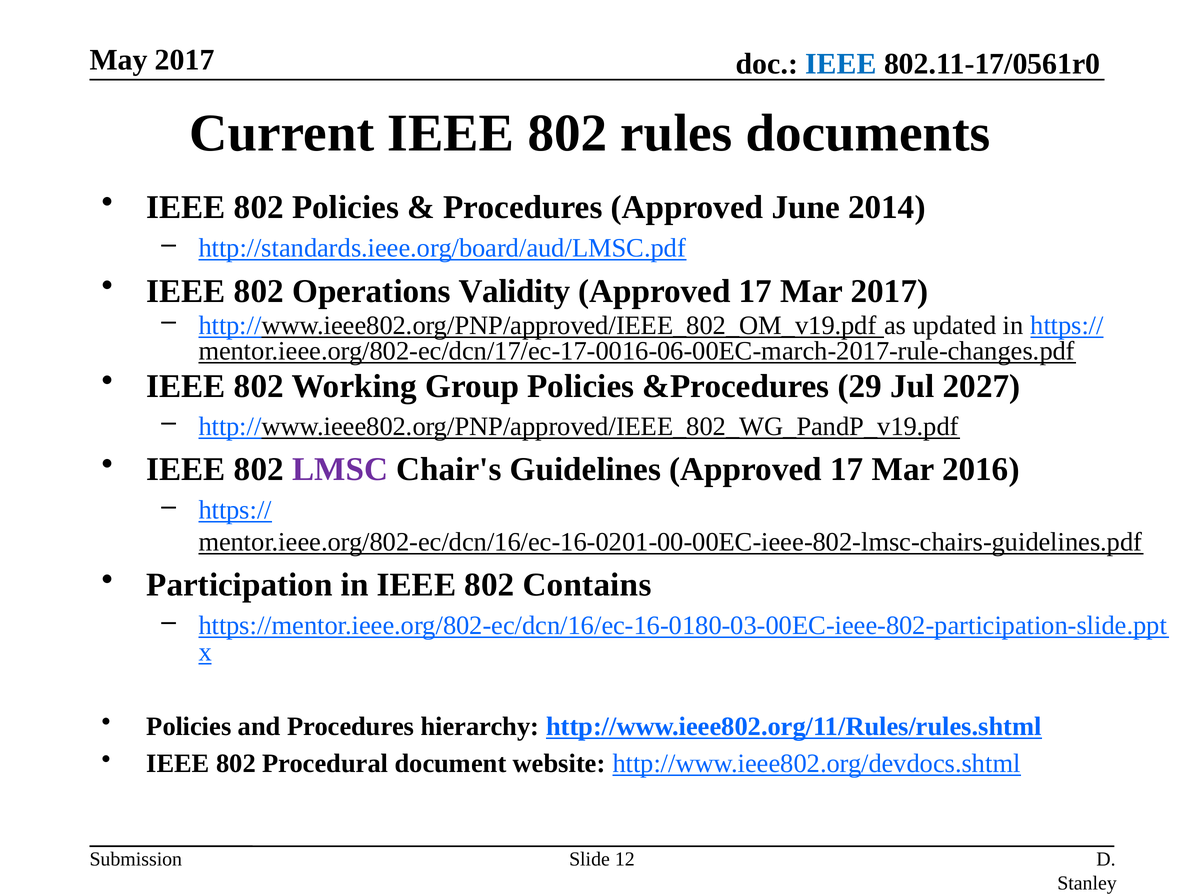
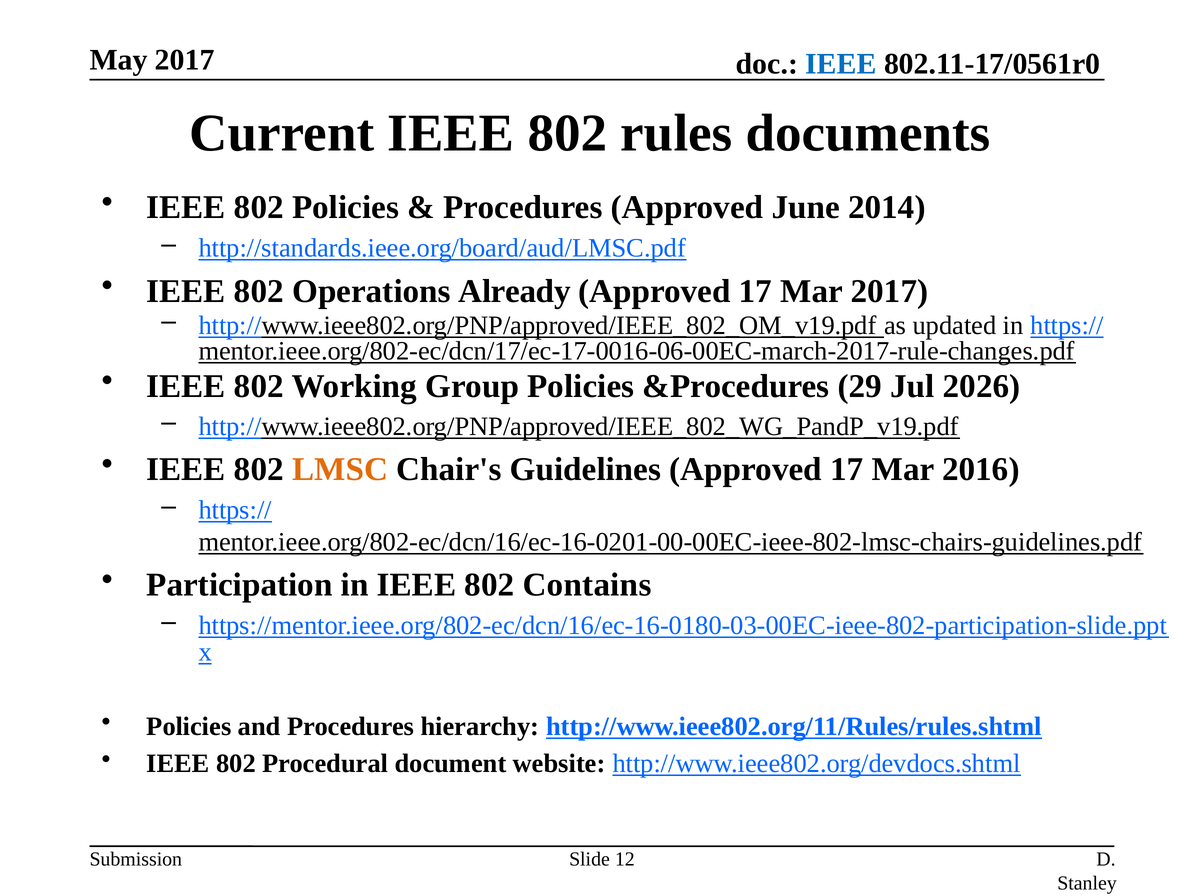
Validity: Validity -> Already
2027: 2027 -> 2026
LMSC colour: purple -> orange
